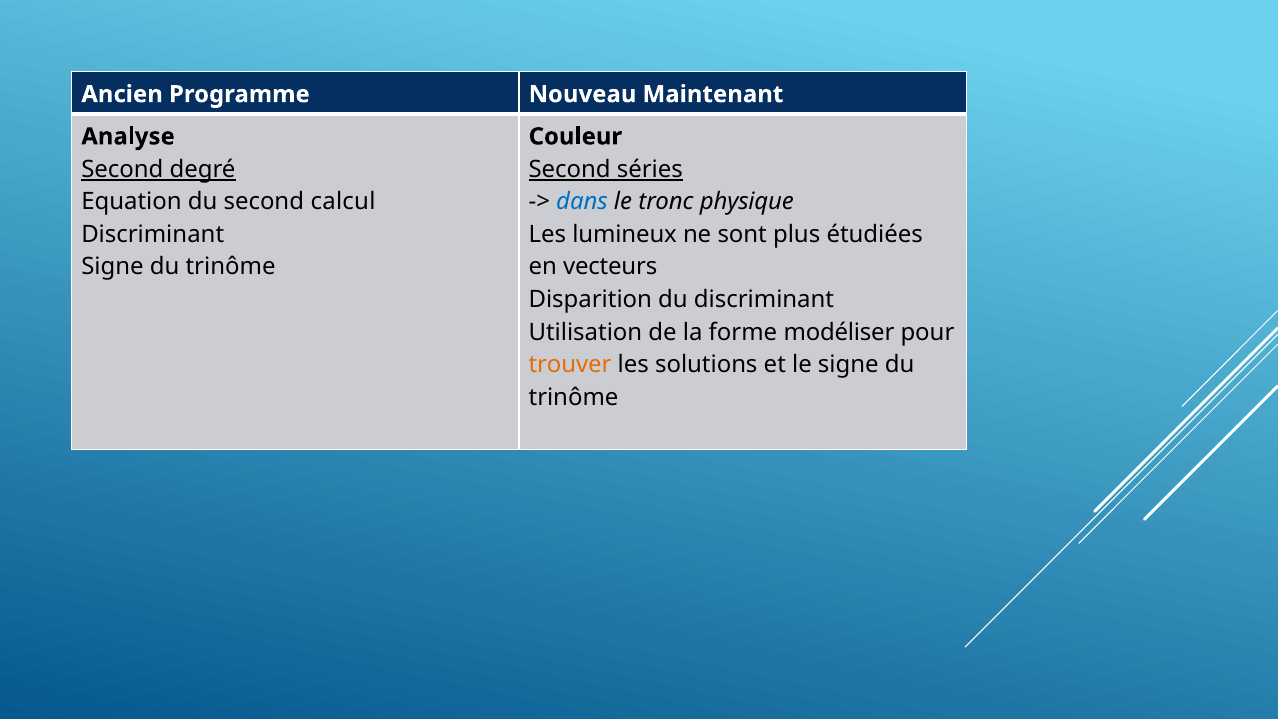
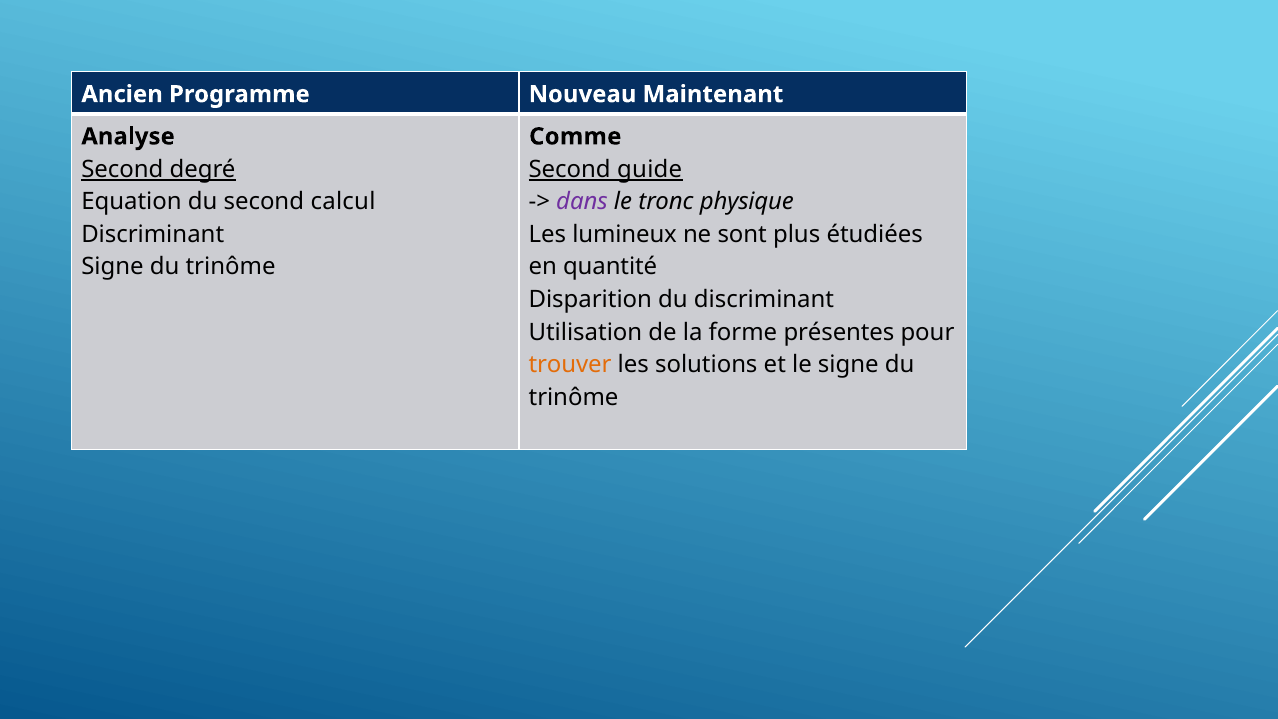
Couleur: Couleur -> Comme
séries: séries -> guide
dans colour: blue -> purple
vecteurs: vecteurs -> quantité
modéliser: modéliser -> présentes
